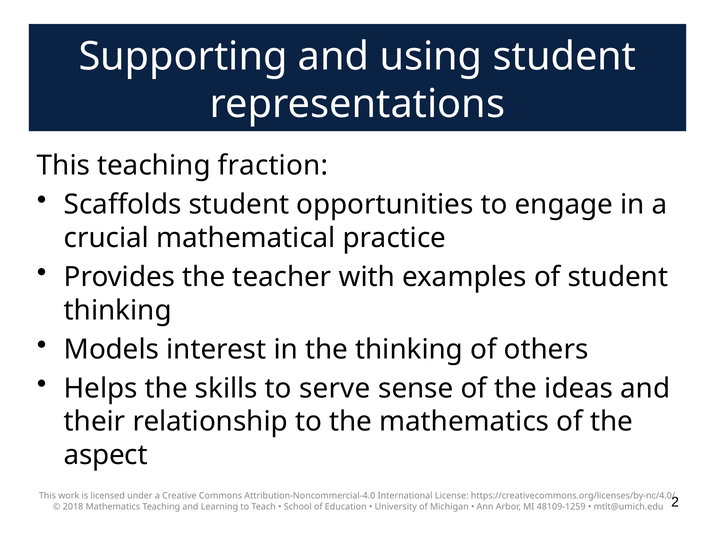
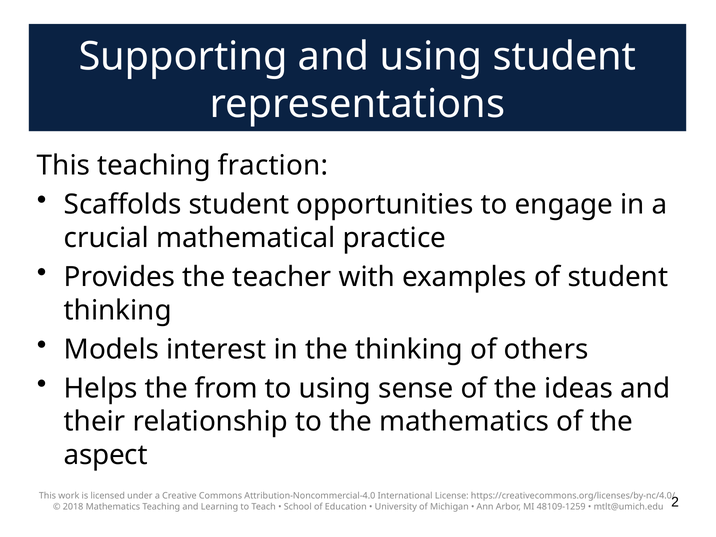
skills: skills -> from
to serve: serve -> using
